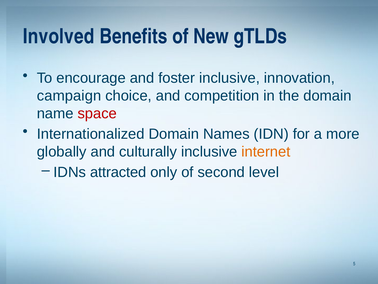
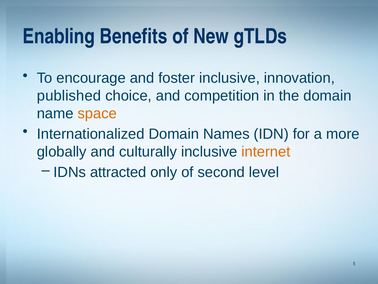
Involved: Involved -> Enabling
campaign: campaign -> published
space colour: red -> orange
